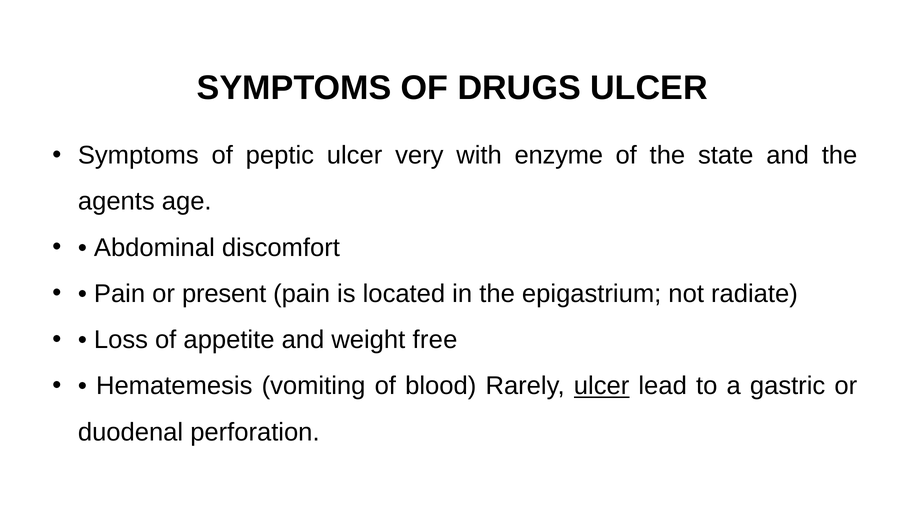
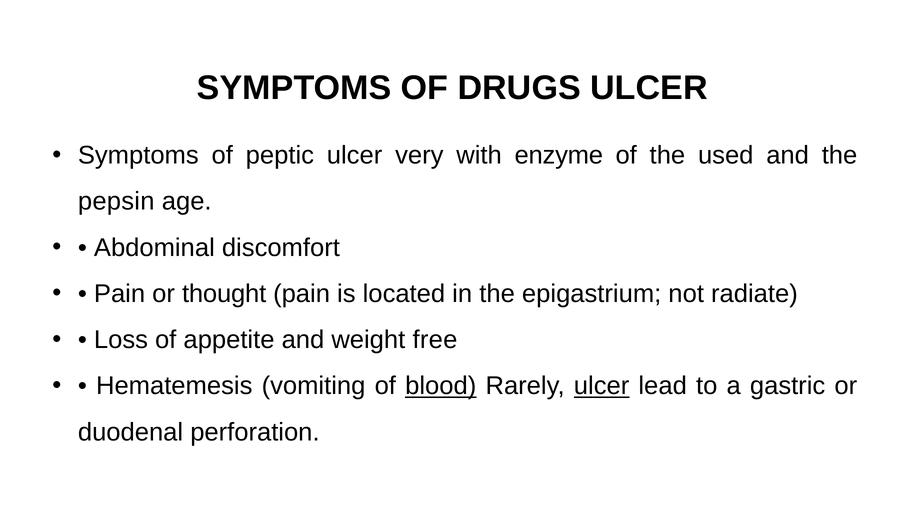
state: state -> used
agents: agents -> pepsin
present: present -> thought
blood underline: none -> present
